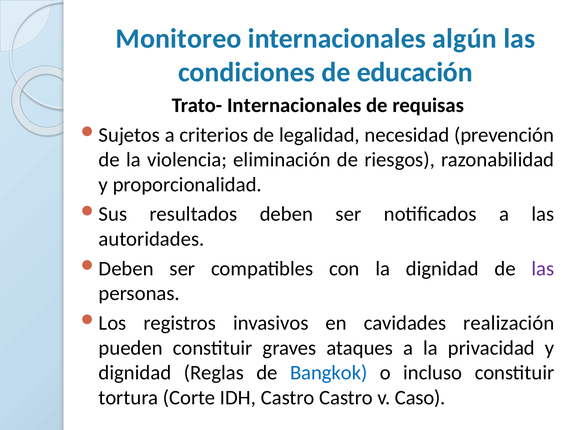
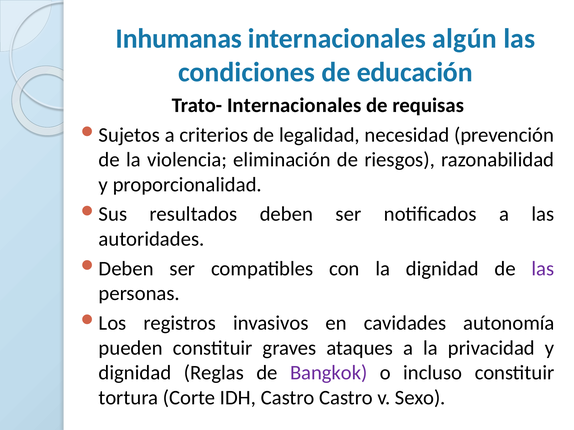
Monitoreo: Monitoreo -> Inhumanas
realización: realización -> autonomía
Bangkok colour: blue -> purple
Caso: Caso -> Sexo
